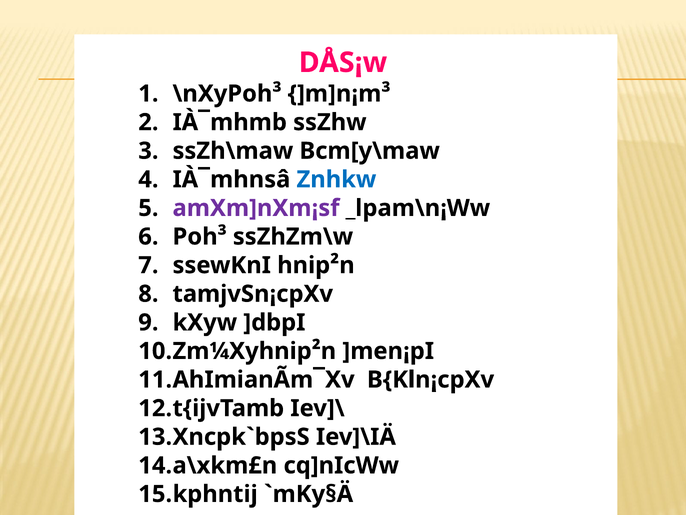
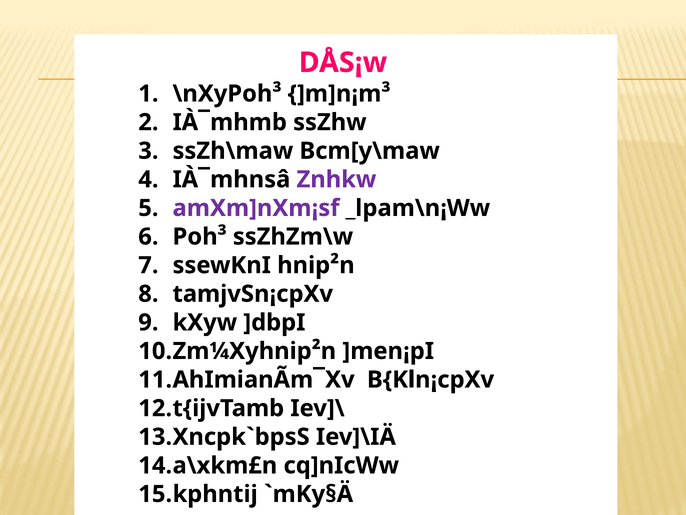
Znhkw colour: blue -> purple
